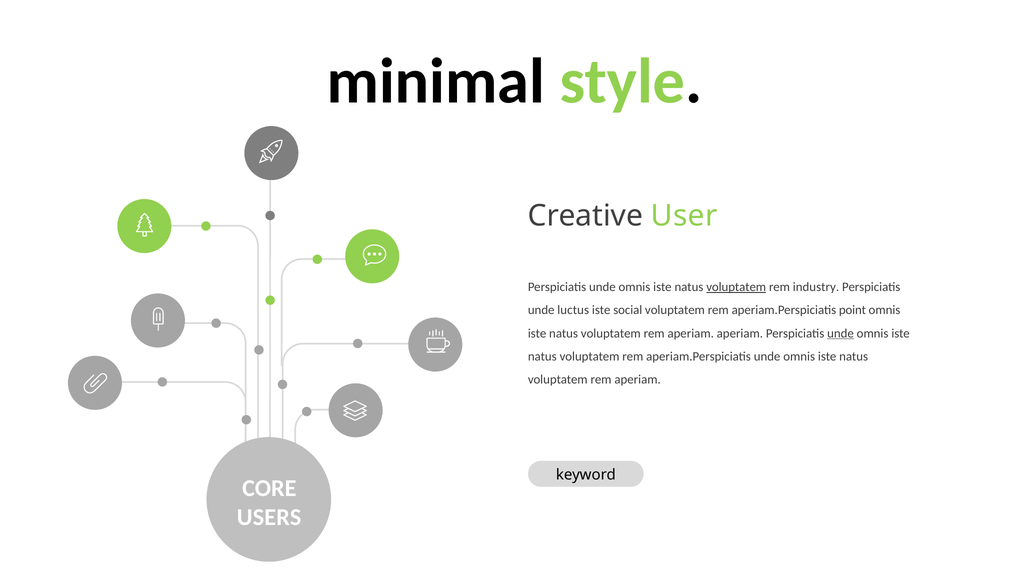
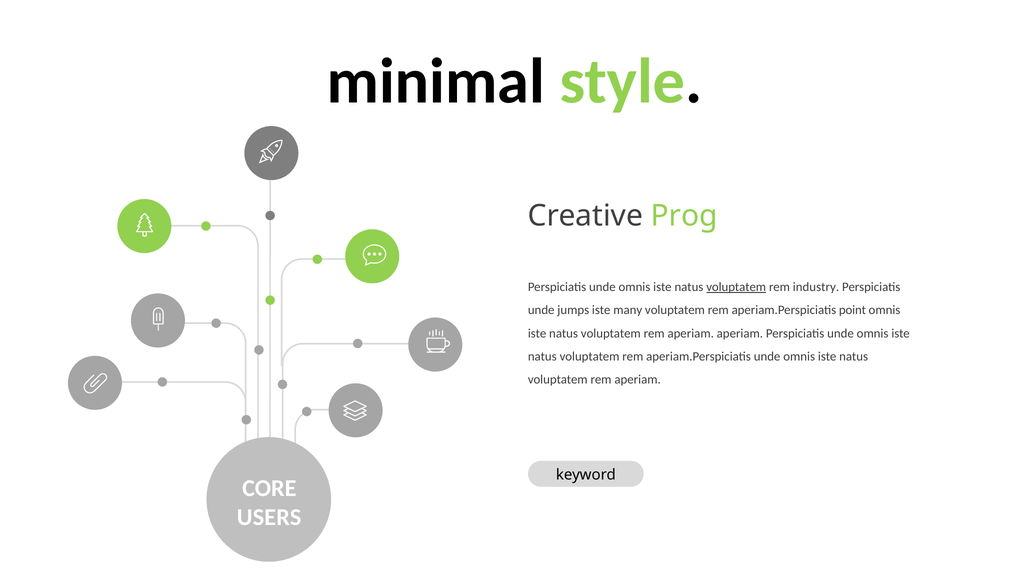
User: User -> Prog
luctus: luctus -> jumps
social: social -> many
unde at (841, 333) underline: present -> none
